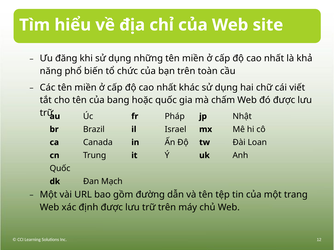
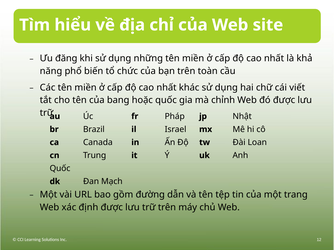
chấm: chấm -> chỉnh
